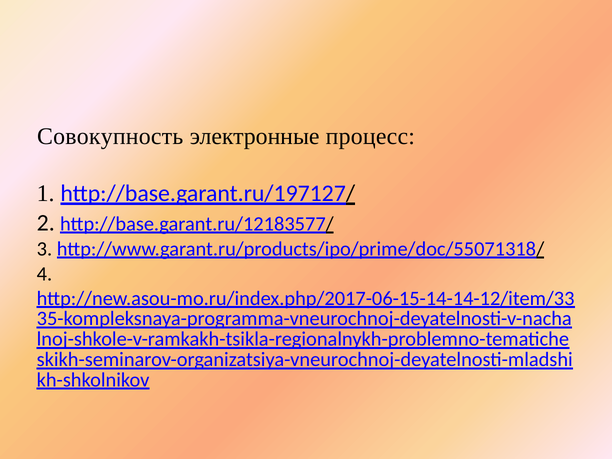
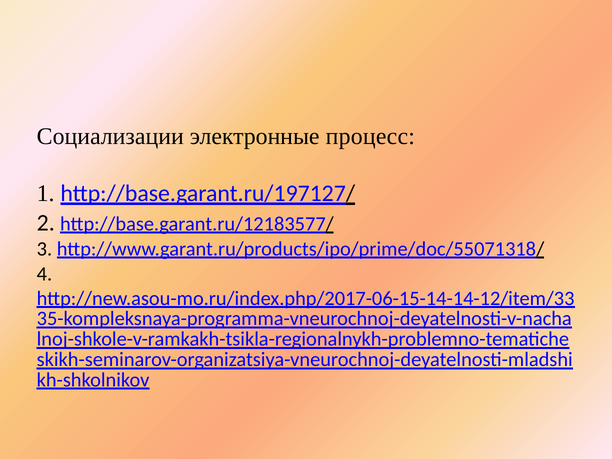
Совокупность: Совокупность -> Социализации
